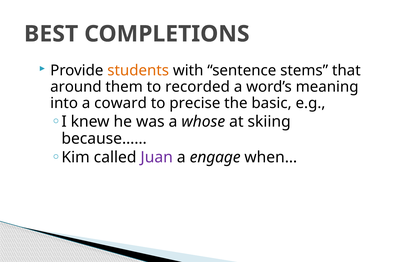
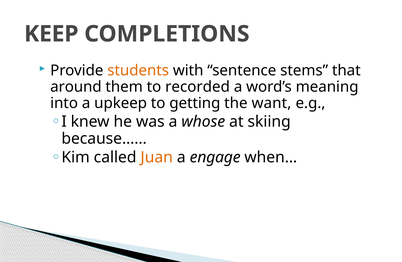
BEST: BEST -> KEEP
coward: coward -> upkeep
precise: precise -> getting
basic: basic -> want
Juan colour: purple -> orange
